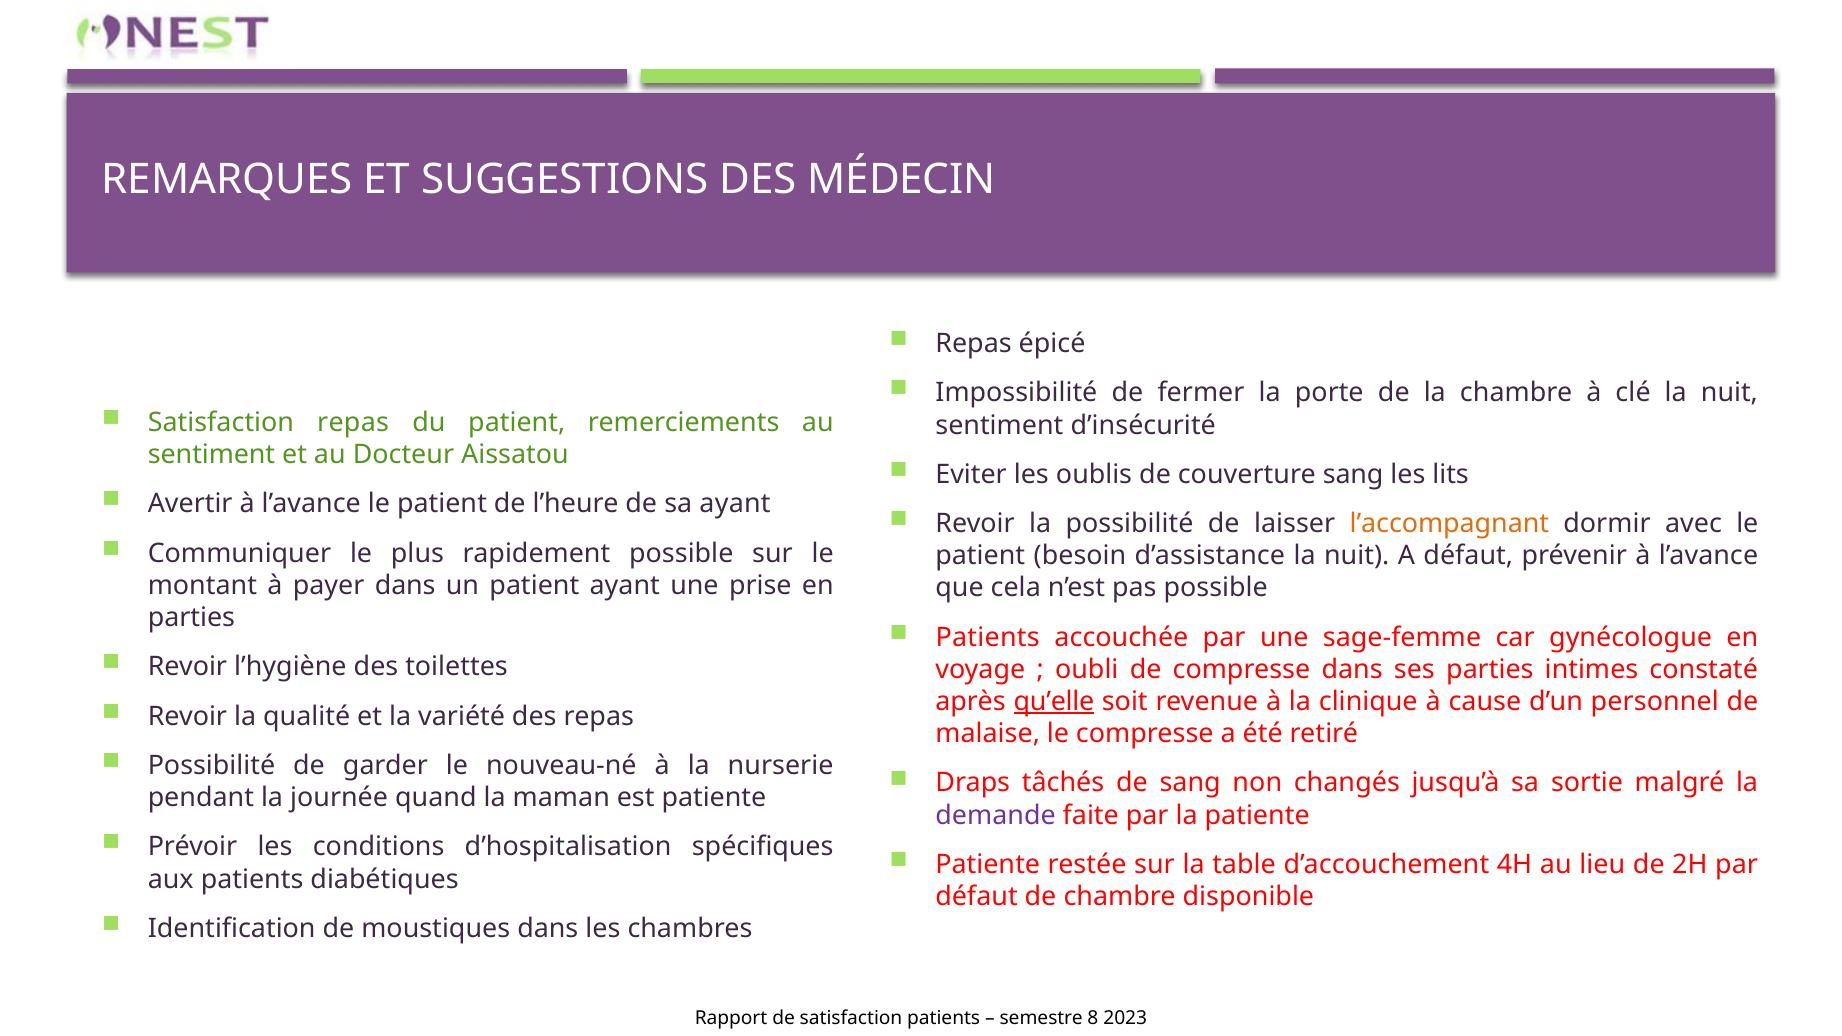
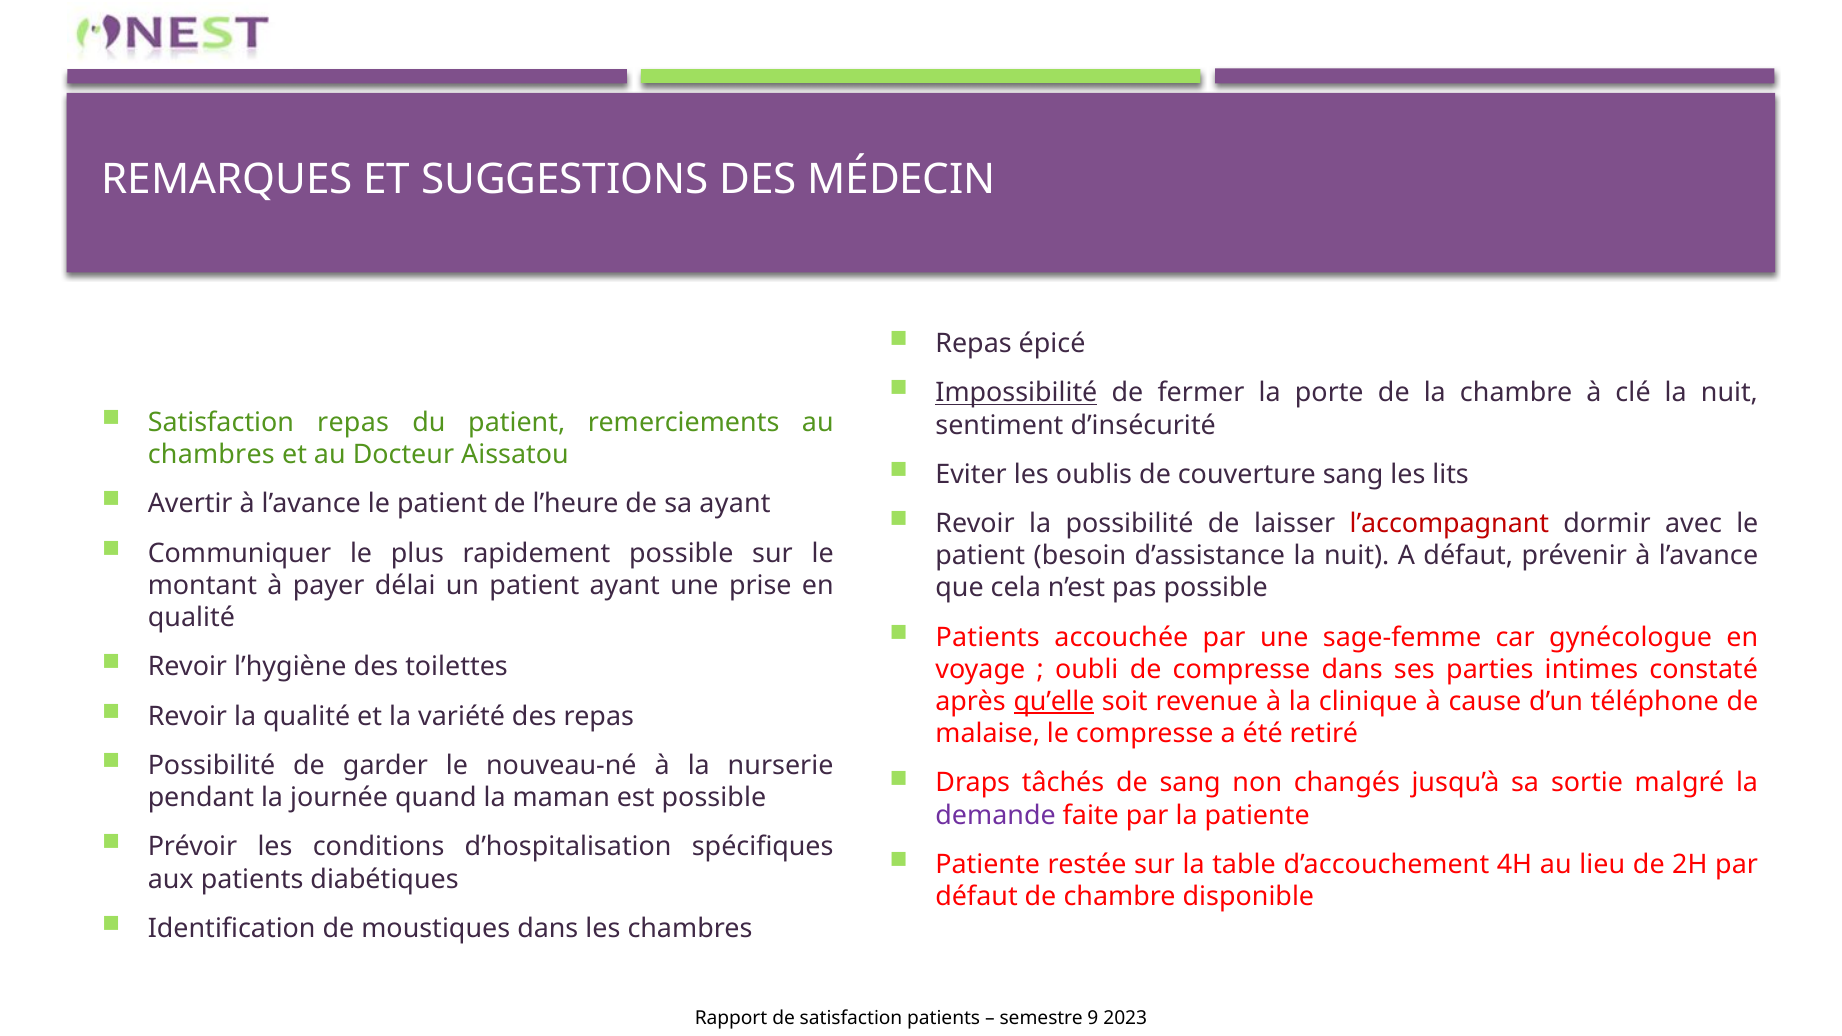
Impossibilité underline: none -> present
sentiment at (211, 455): sentiment -> chambres
l’accompagnant colour: orange -> red
payer dans: dans -> délai
parties at (191, 618): parties -> qualité
personnel: personnel -> téléphone
est patiente: patiente -> possible
8: 8 -> 9
